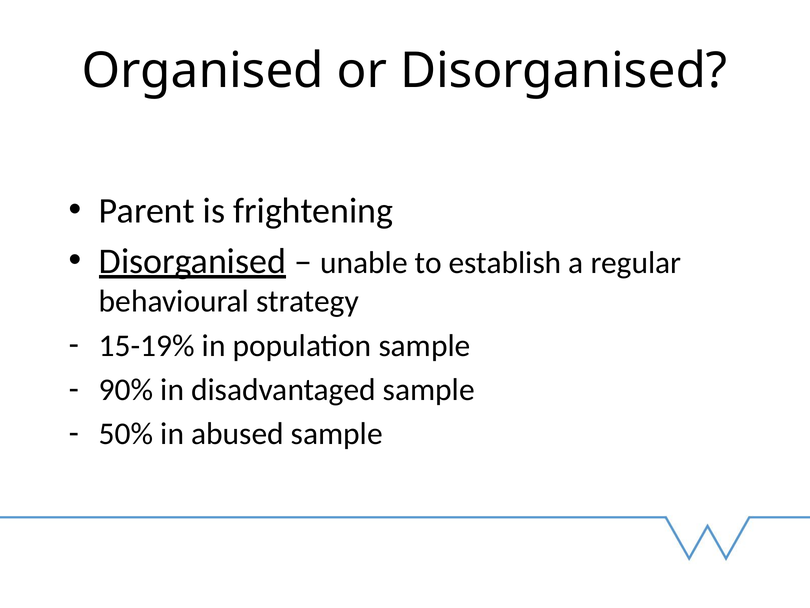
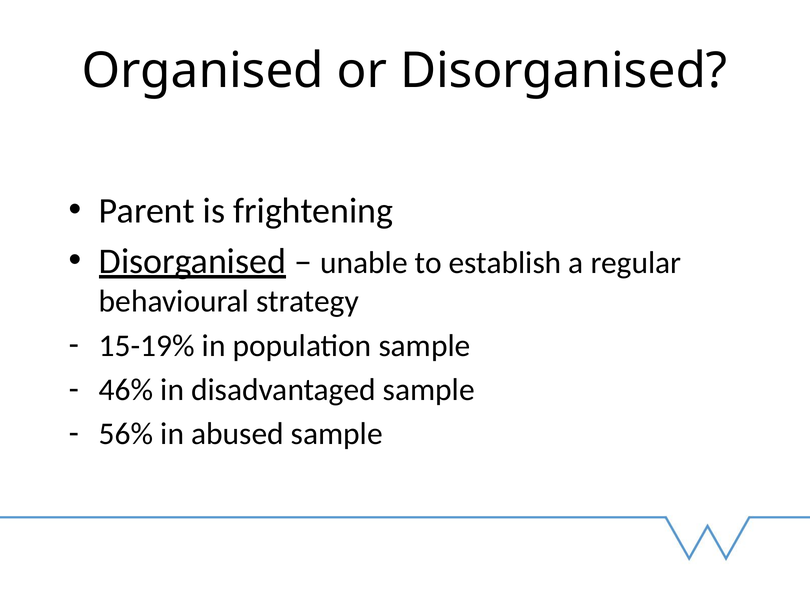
90%: 90% -> 46%
50%: 50% -> 56%
